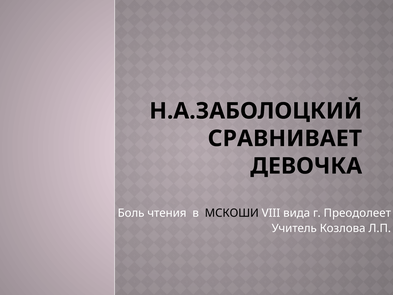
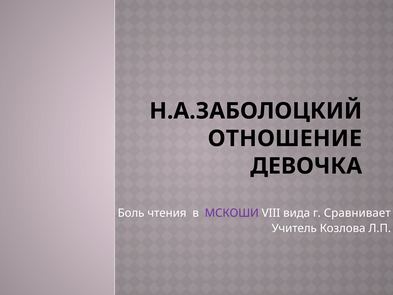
СРАВНИВАЕТ: СРАВНИВАЕТ -> ОТНОШЕНИЕ
МСКОШИ colour: black -> purple
Преодолеет: Преодолеет -> Сравнивает
